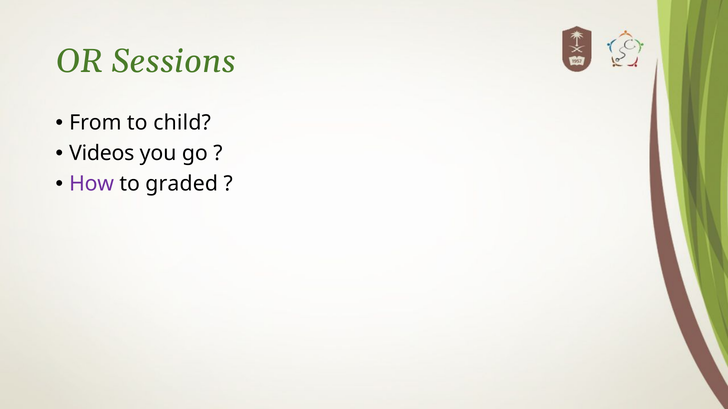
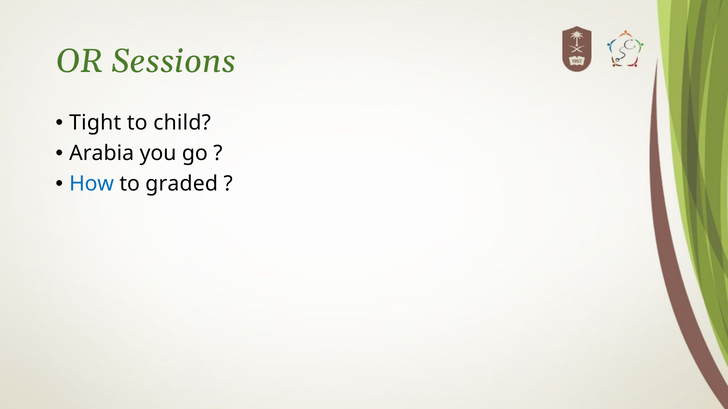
From: From -> Tight
Videos: Videos -> Arabia
How colour: purple -> blue
